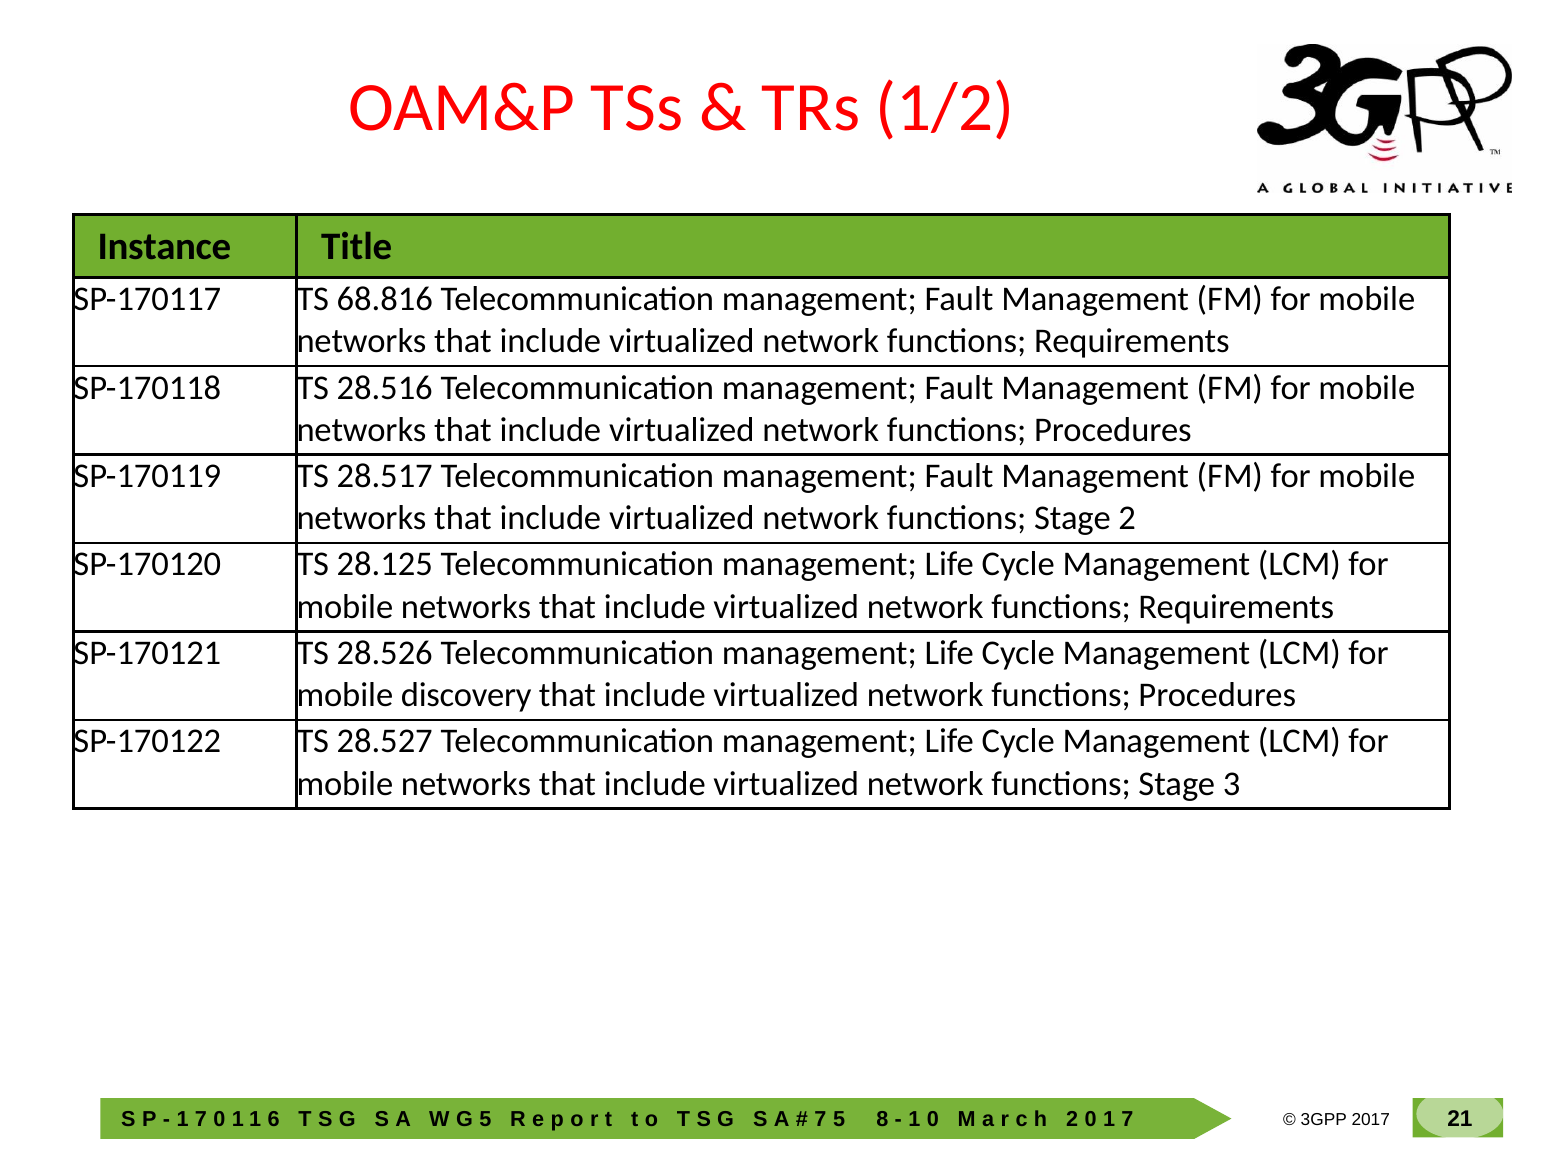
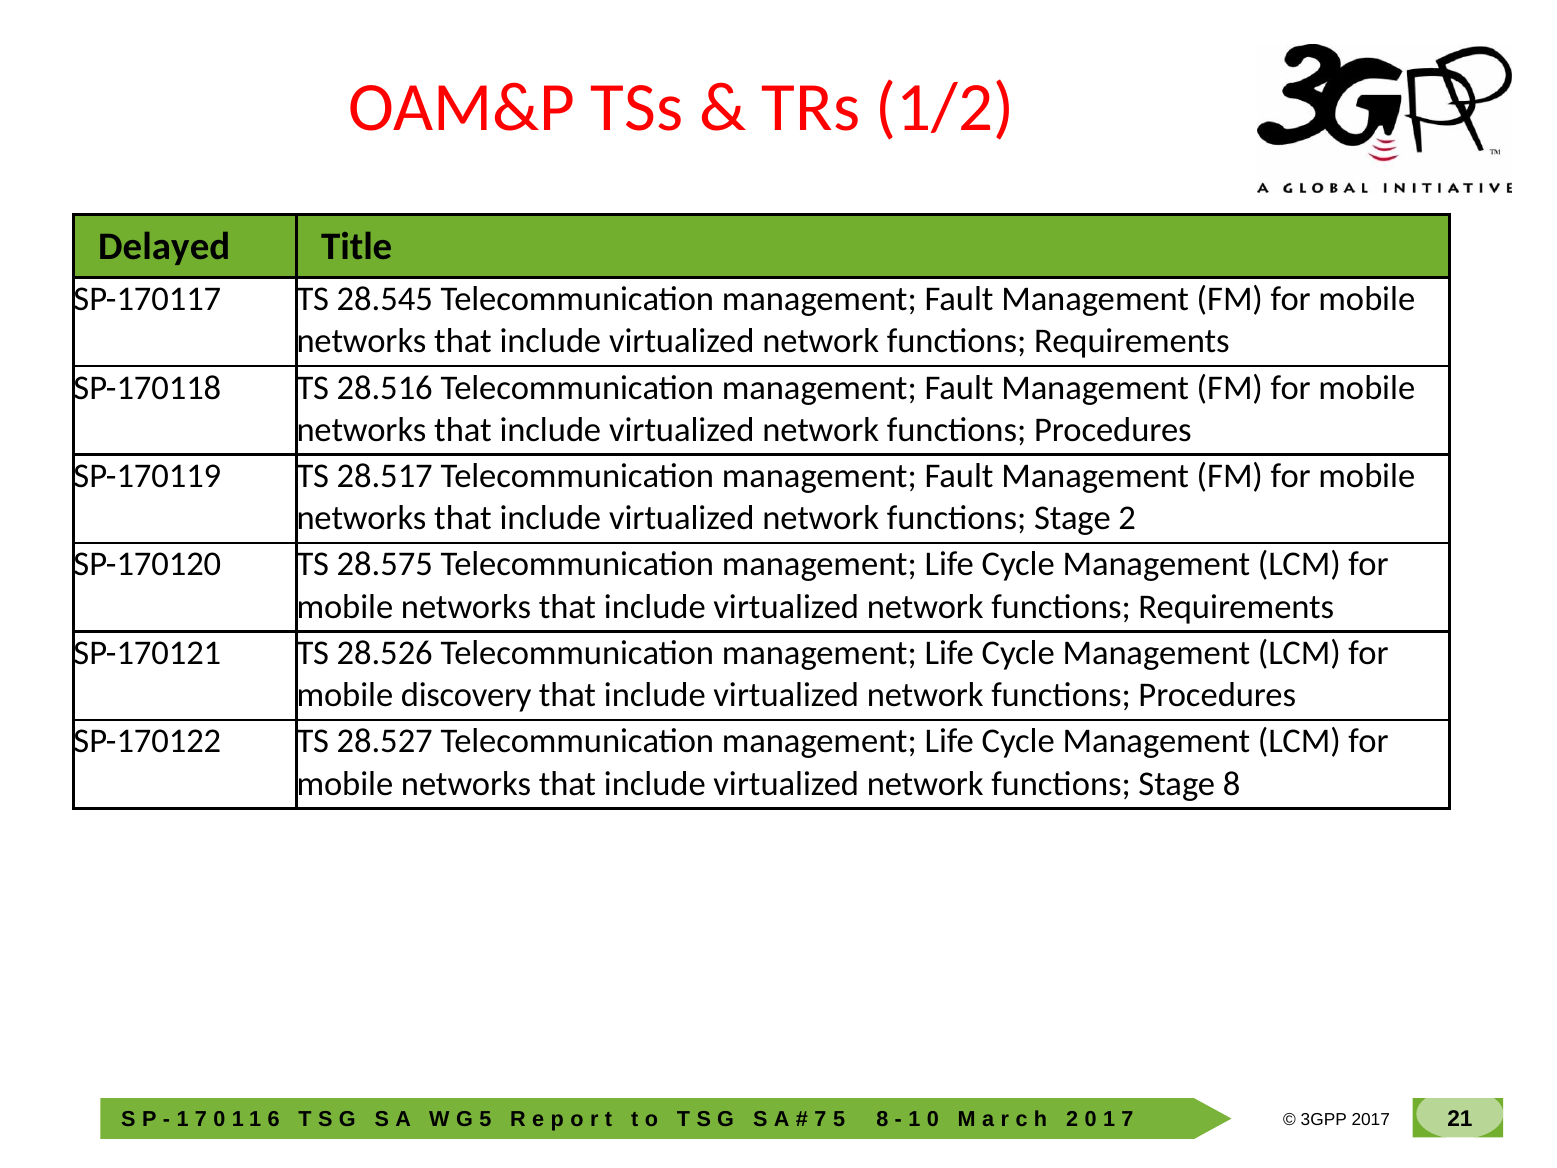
Instance: Instance -> Delayed
68.816: 68.816 -> 28.545
28.125: 28.125 -> 28.575
Stage 3: 3 -> 8
